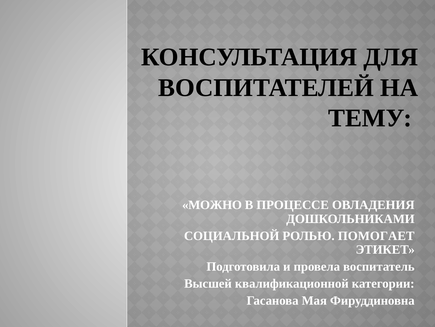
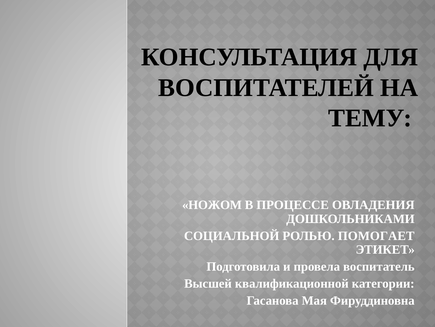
МОЖНО: МОЖНО -> НОЖОМ
